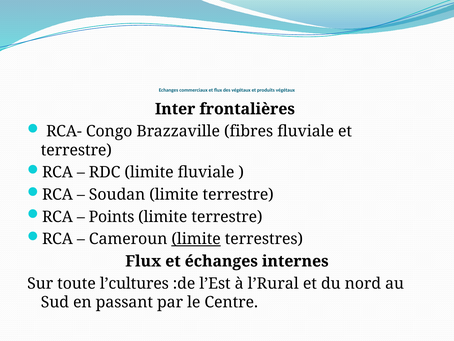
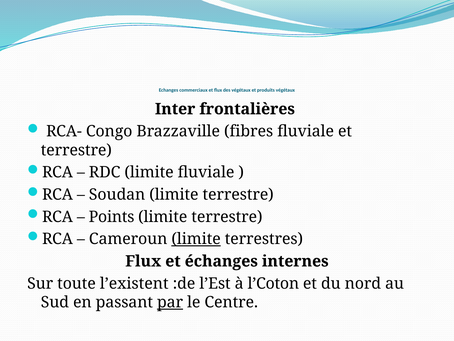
l’cultures: l’cultures -> l’existent
l’Rural: l’Rural -> l’Coton
par underline: none -> present
